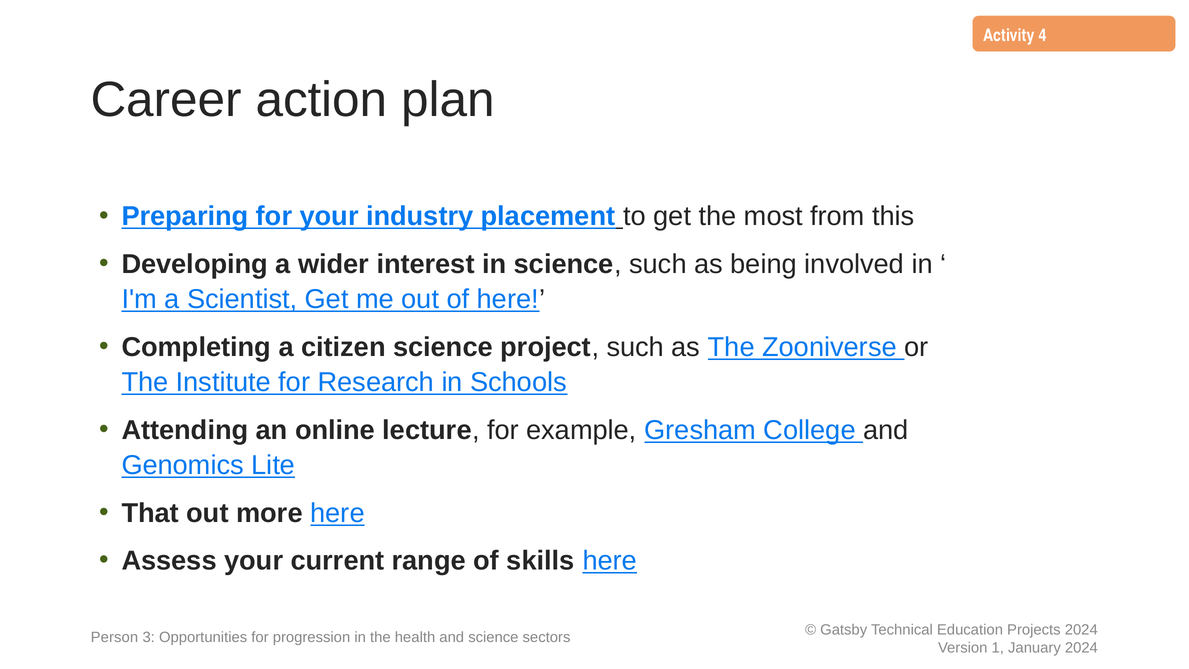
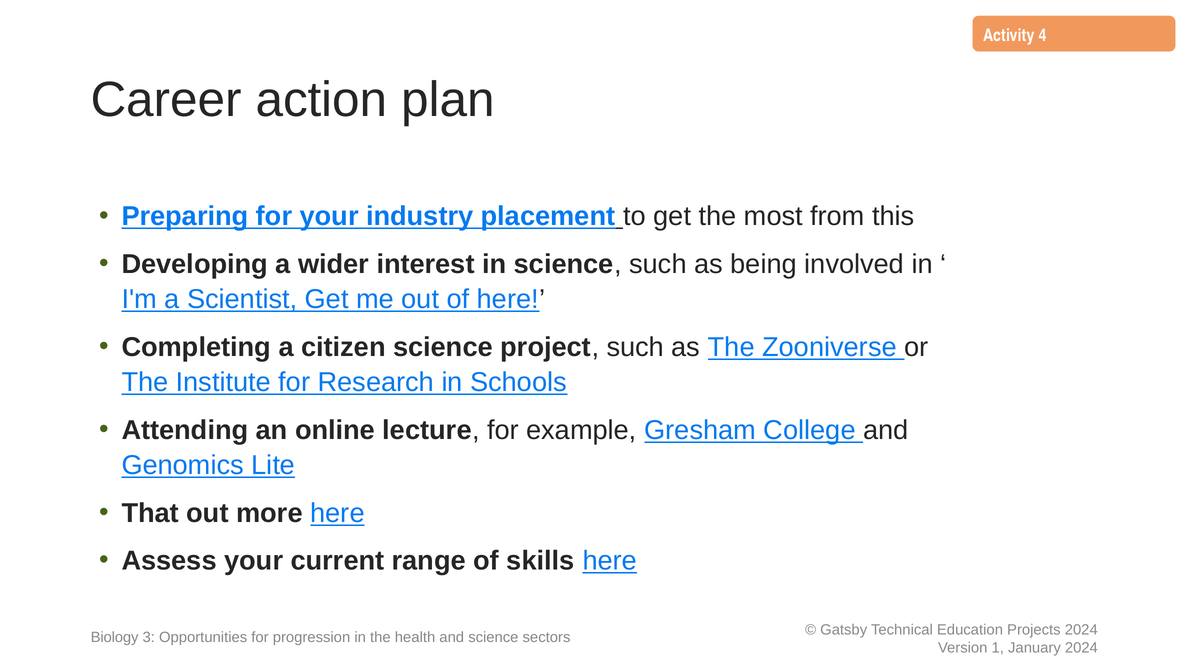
Person: Person -> Biology
